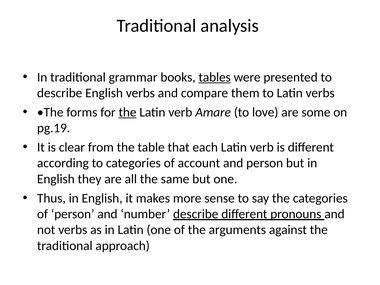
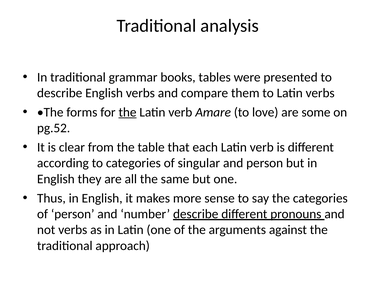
tables underline: present -> none
pg.19: pg.19 -> pg.52
account: account -> singular
